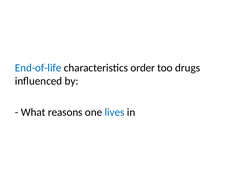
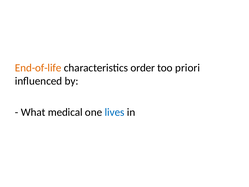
End-of-life colour: blue -> orange
drugs: drugs -> priori
reasons: reasons -> medical
